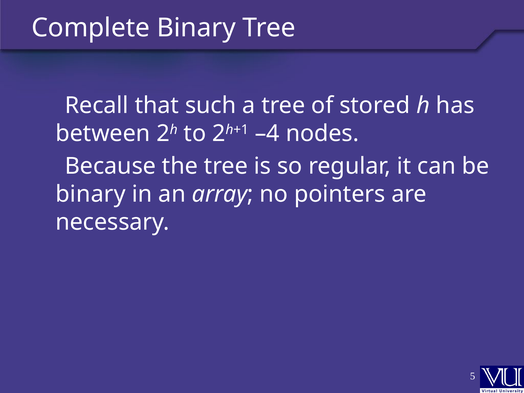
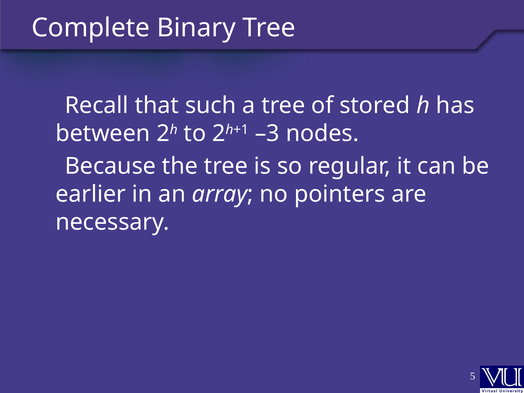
–4: –4 -> –3
binary at (91, 194): binary -> earlier
